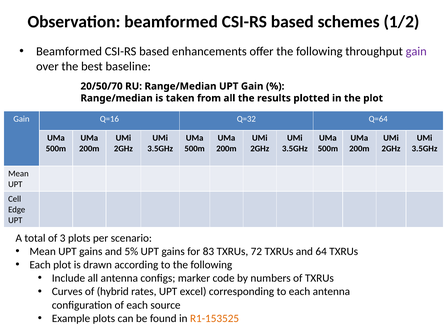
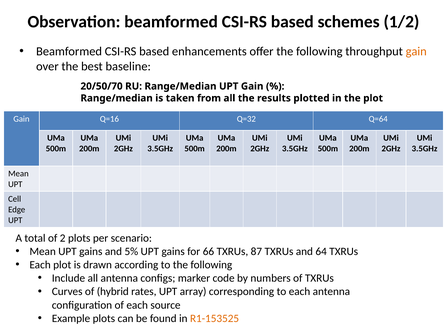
gain at (416, 52) colour: purple -> orange
3: 3 -> 2
83: 83 -> 66
72: 72 -> 87
excel: excel -> array
